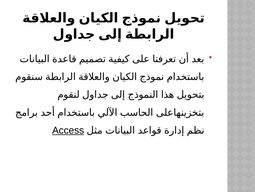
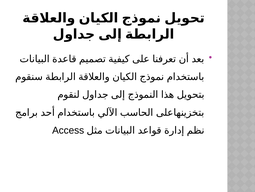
Access underline: present -> none
